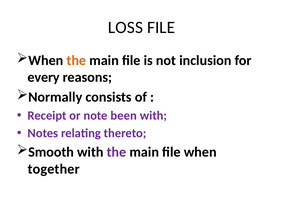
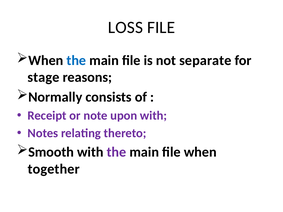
the at (76, 60) colour: orange -> blue
inclusion: inclusion -> separate
every: every -> stage
been: been -> upon
